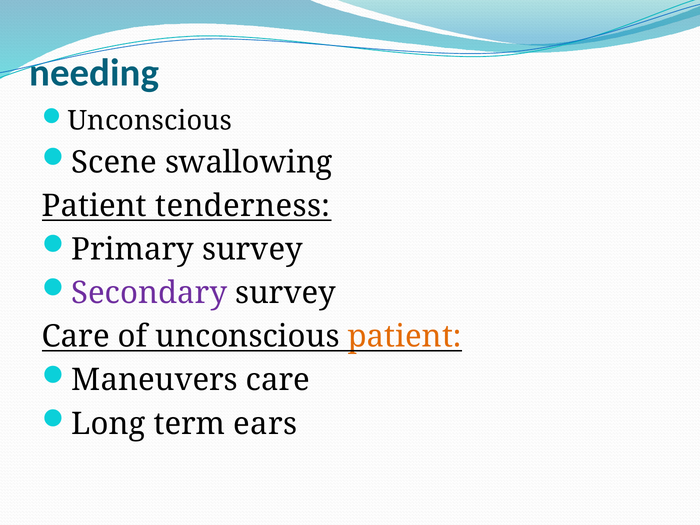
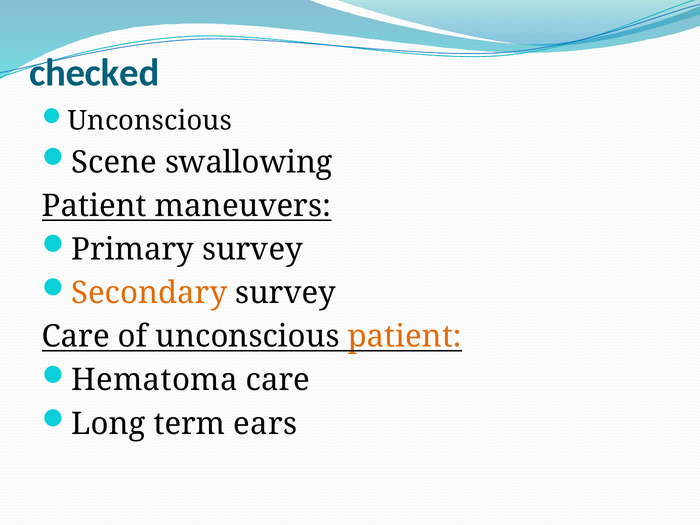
needing: needing -> checked
tenderness: tenderness -> maneuvers
Secondary colour: purple -> orange
Maneuvers: Maneuvers -> Hematoma
